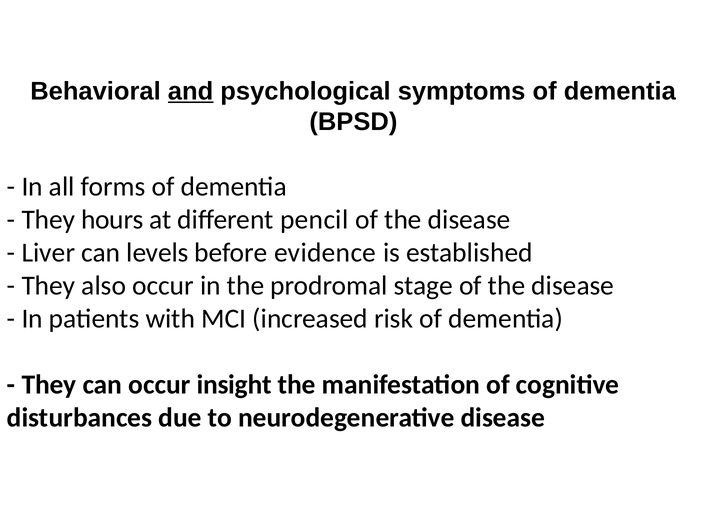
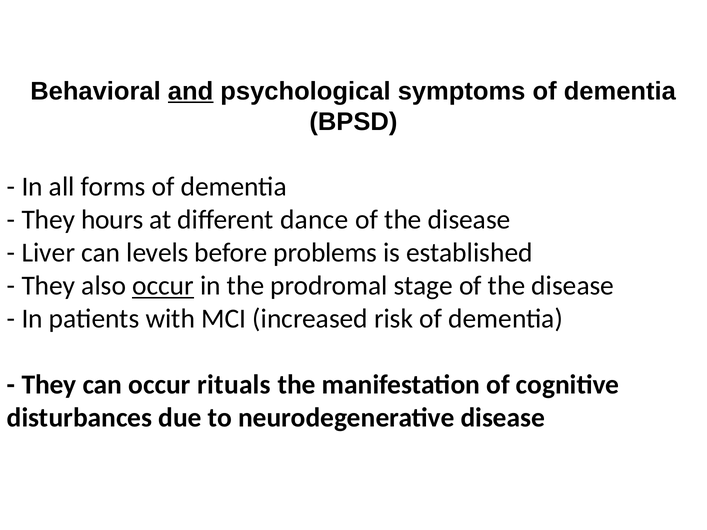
pencil: pencil -> dance
evidence: evidence -> problems
occur at (163, 286) underline: none -> present
insight: insight -> rituals
